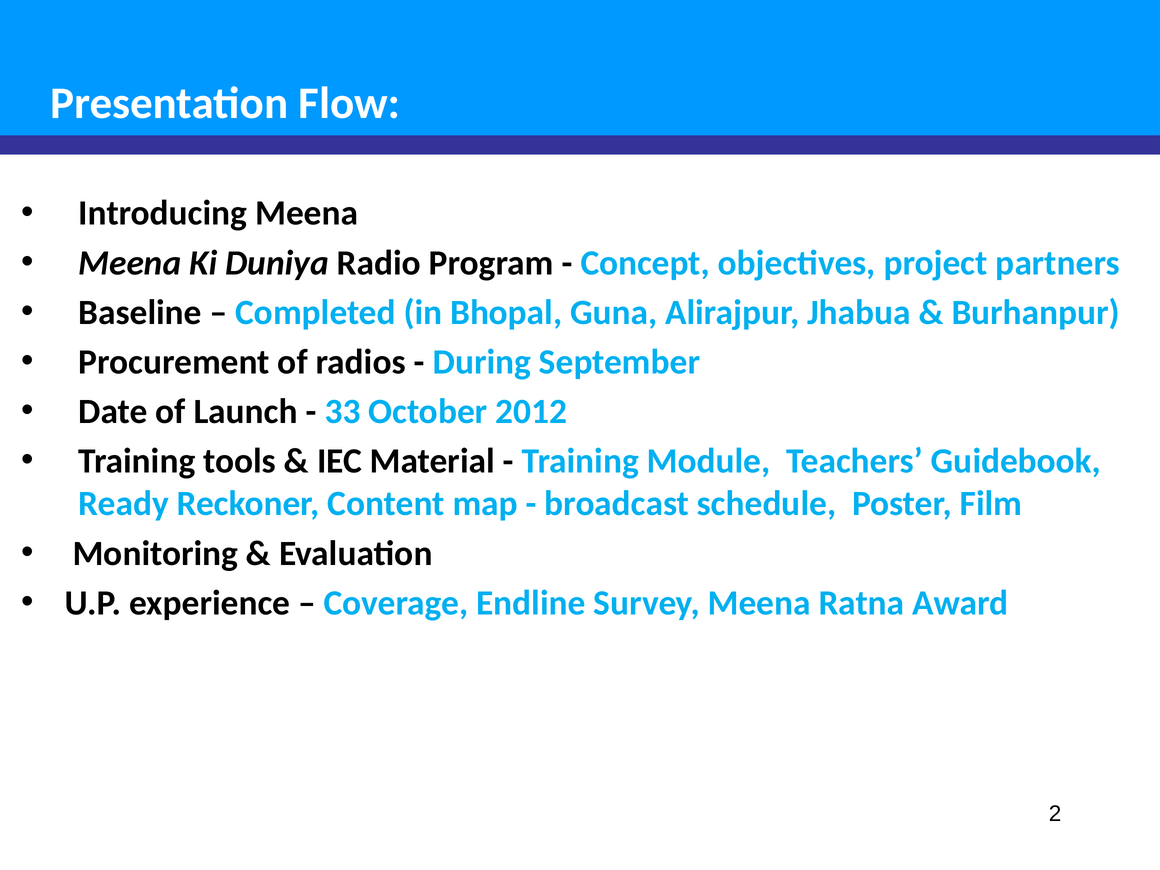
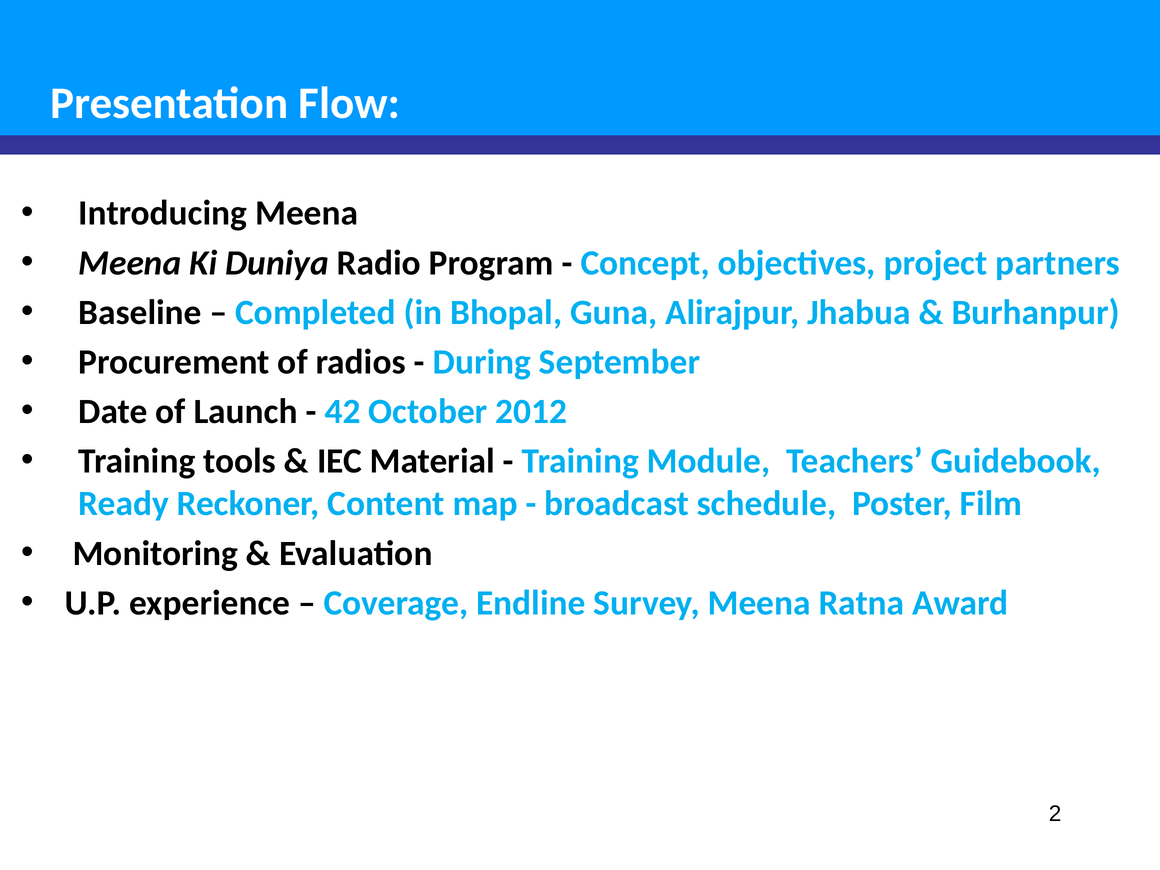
33: 33 -> 42
